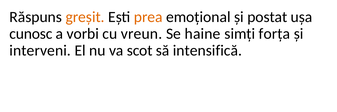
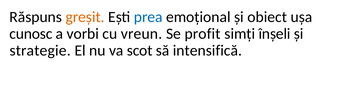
prea colour: orange -> blue
postat: postat -> obiect
haine: haine -> profit
forța: forța -> înșeli
interveni: interveni -> strategie
